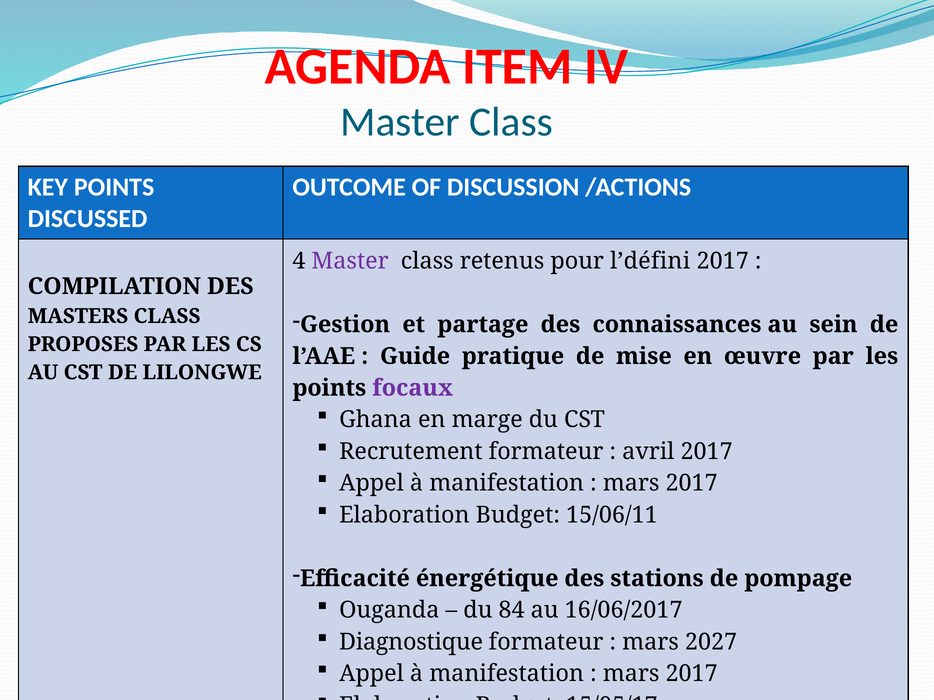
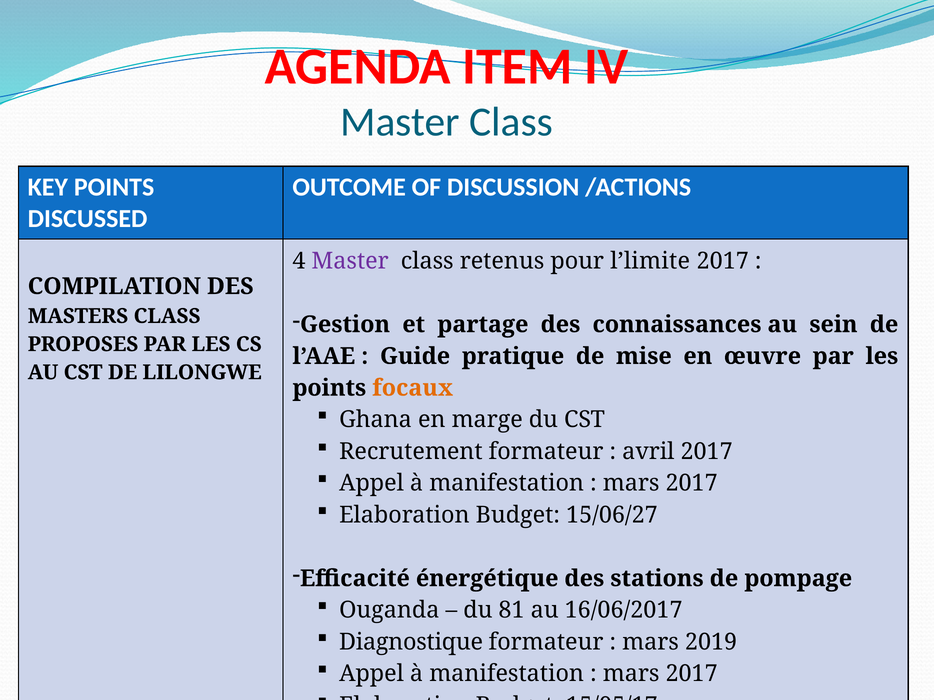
l’défini: l’défini -> l’limite
focaux colour: purple -> orange
15/06/11: 15/06/11 -> 15/06/27
84: 84 -> 81
2027: 2027 -> 2019
